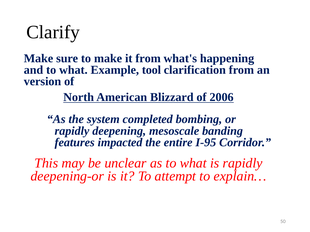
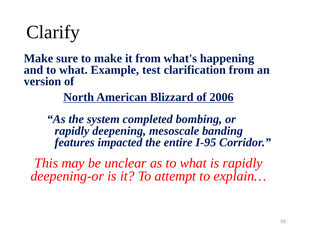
tool: tool -> test
